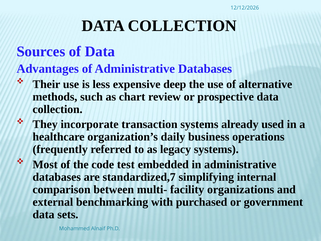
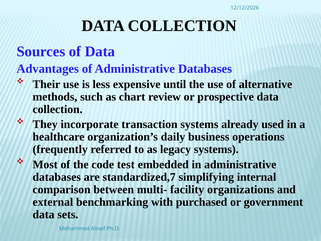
deep: deep -> until
